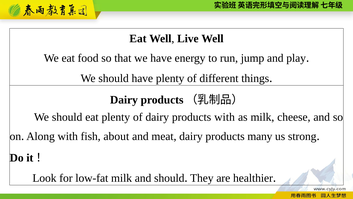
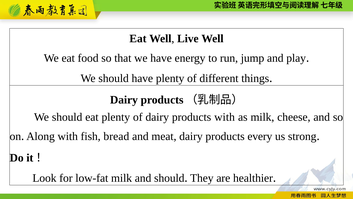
about: about -> bread
many: many -> every
